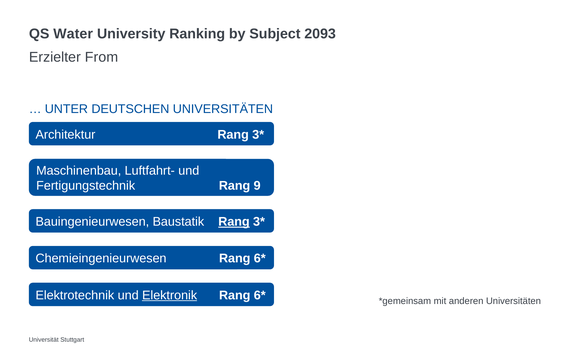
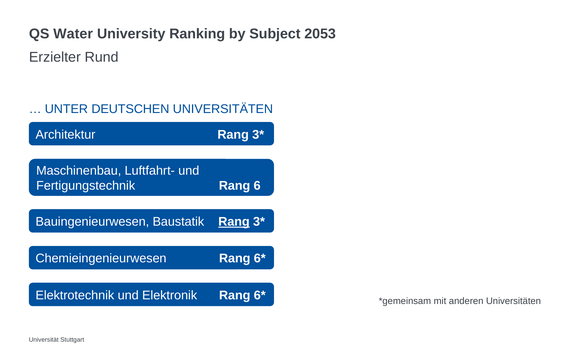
2093: 2093 -> 2053
From: From -> Rund
9: 9 -> 6
Elektronik underline: present -> none
